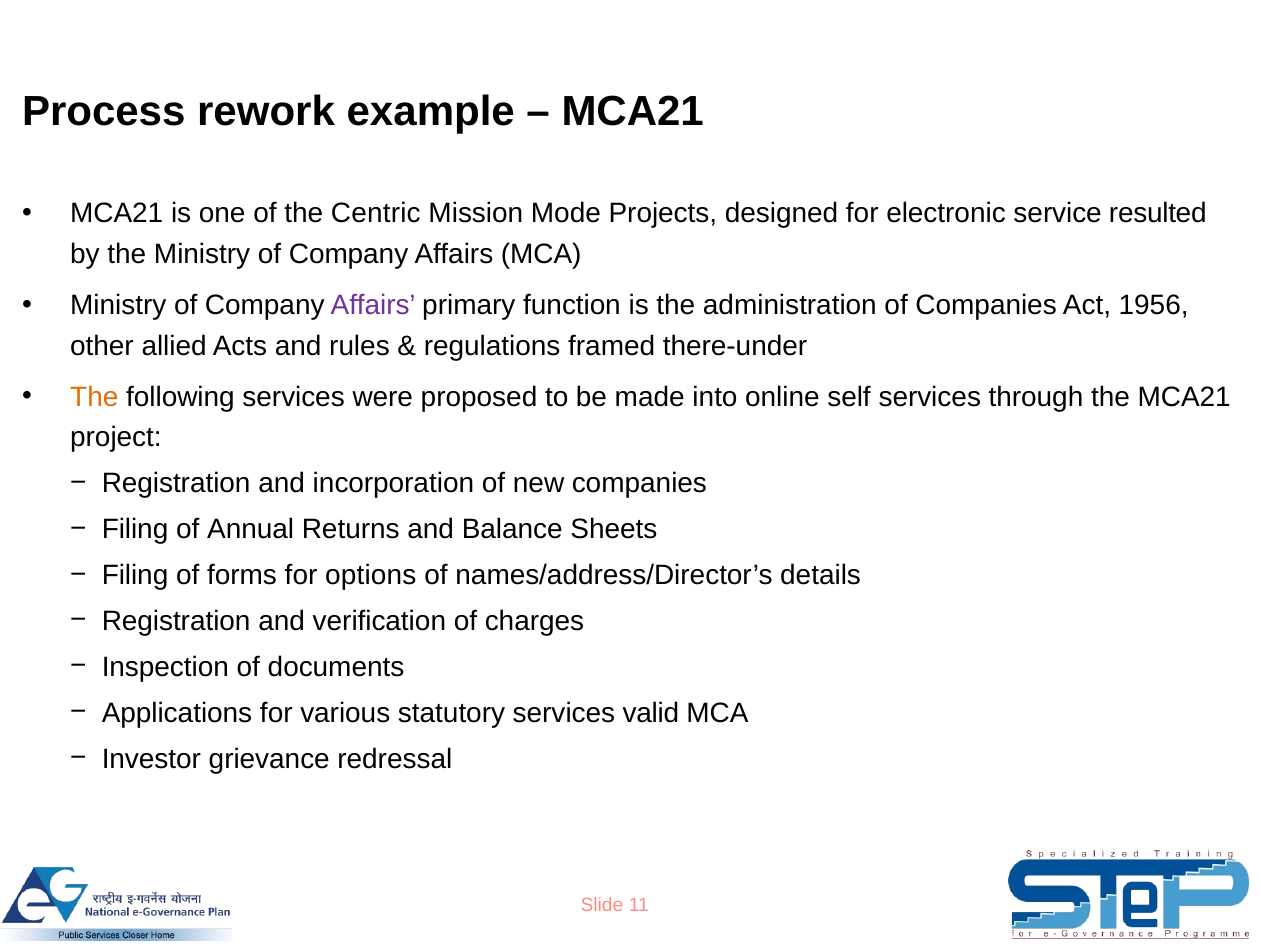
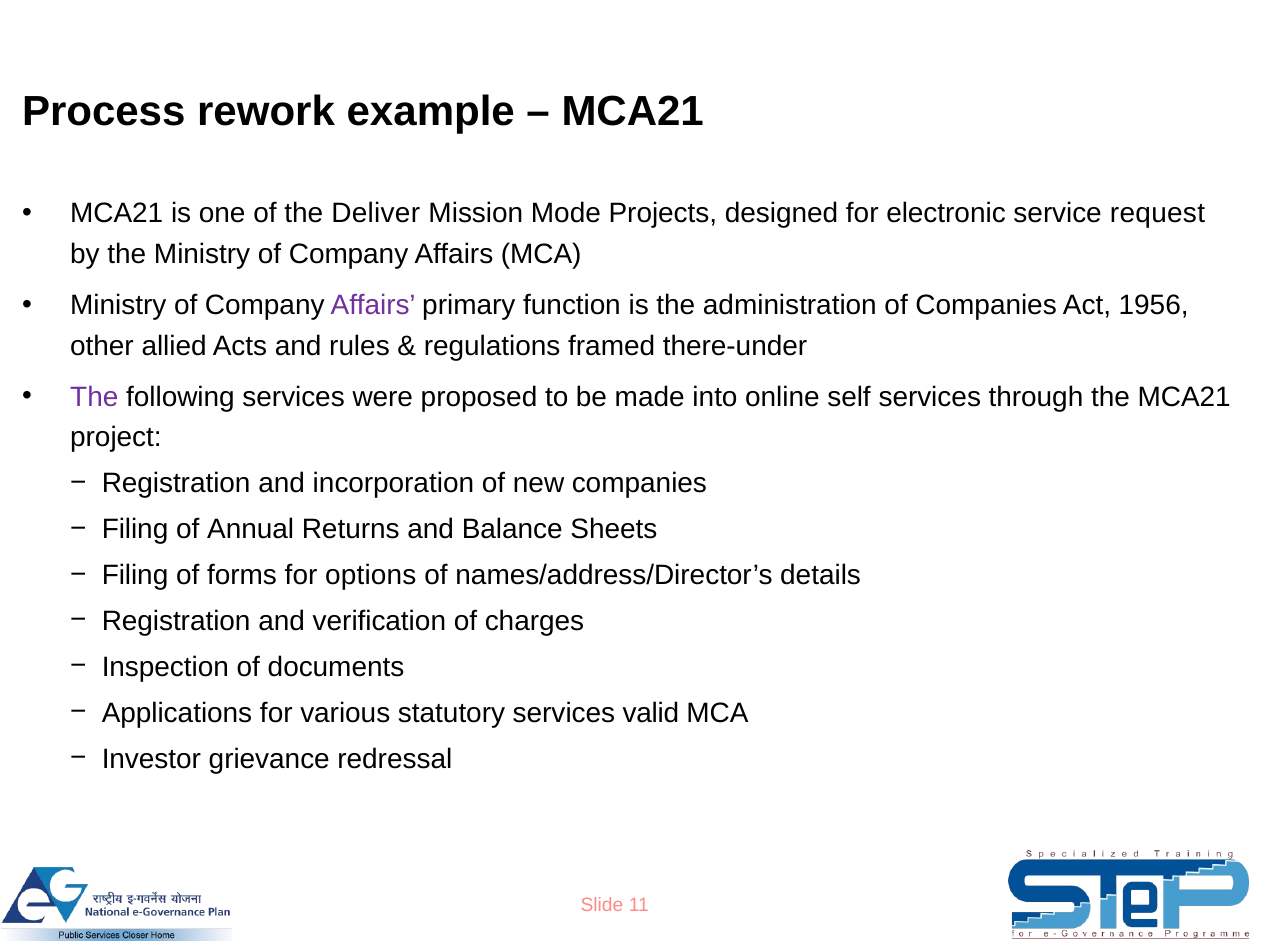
Centric: Centric -> Deliver
resulted: resulted -> request
The at (94, 397) colour: orange -> purple
